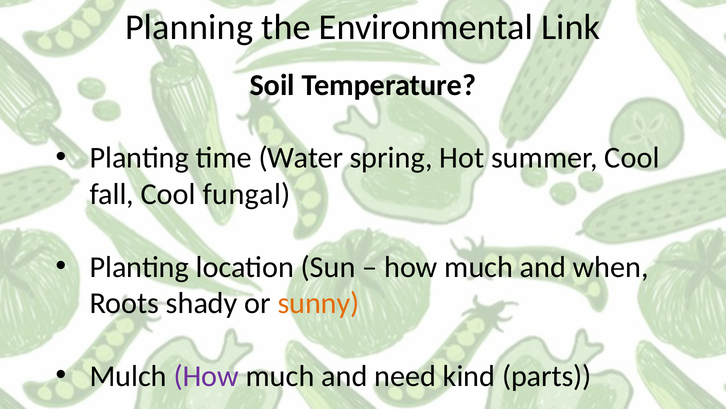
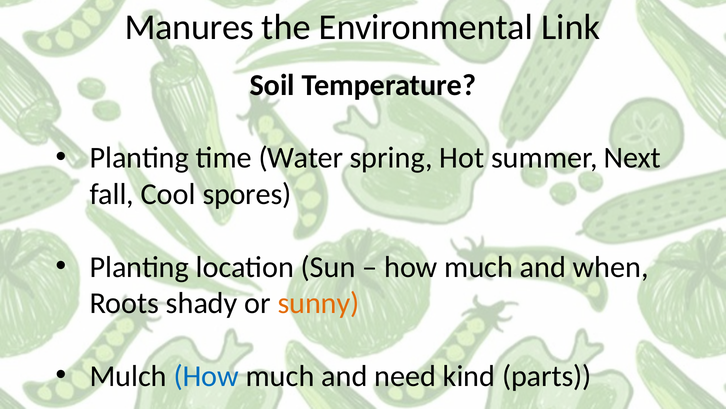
Planning: Planning -> Manures
summer Cool: Cool -> Next
fungal: fungal -> spores
How at (206, 375) colour: purple -> blue
